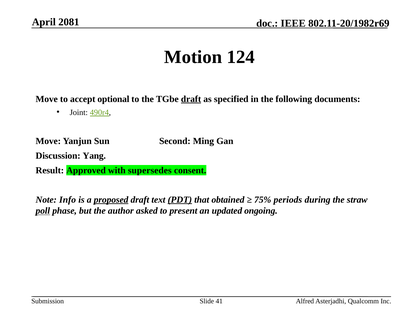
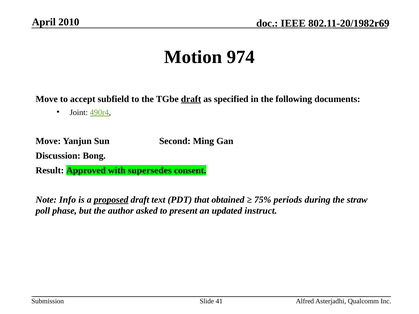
2081: 2081 -> 2010
124: 124 -> 974
optional: optional -> subfield
Yang: Yang -> Bong
PDT underline: present -> none
poll underline: present -> none
ongoing: ongoing -> instruct
